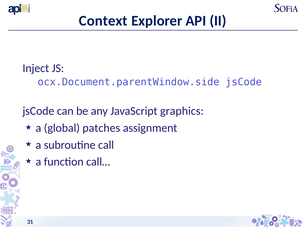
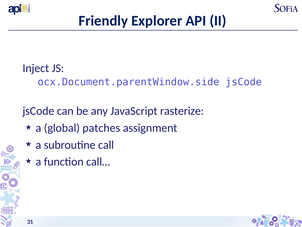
Context: Context -> Friendly
graphics: graphics -> rasterize
